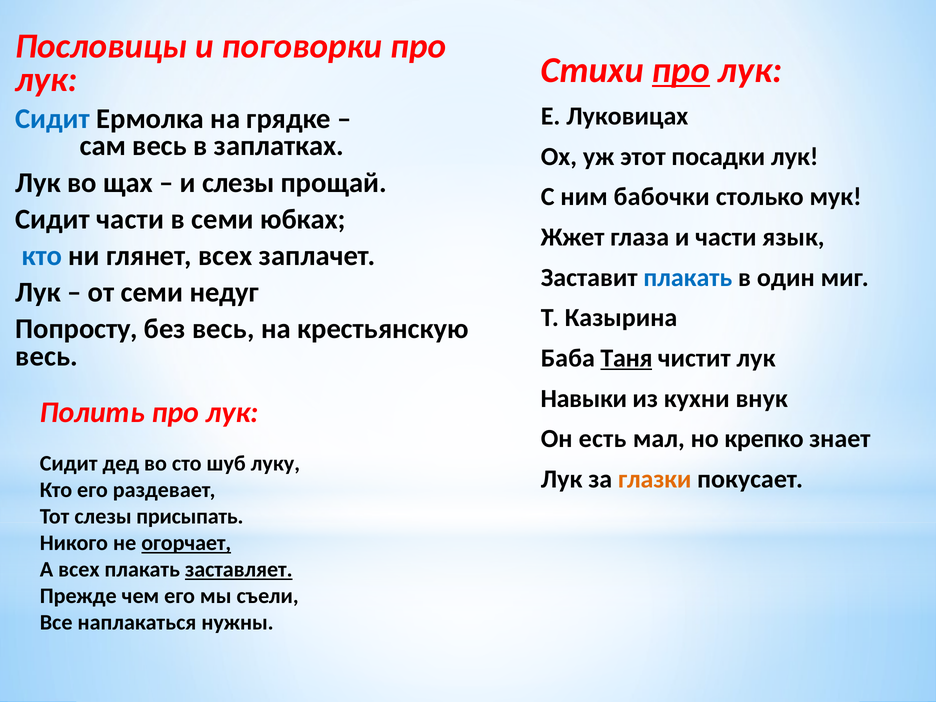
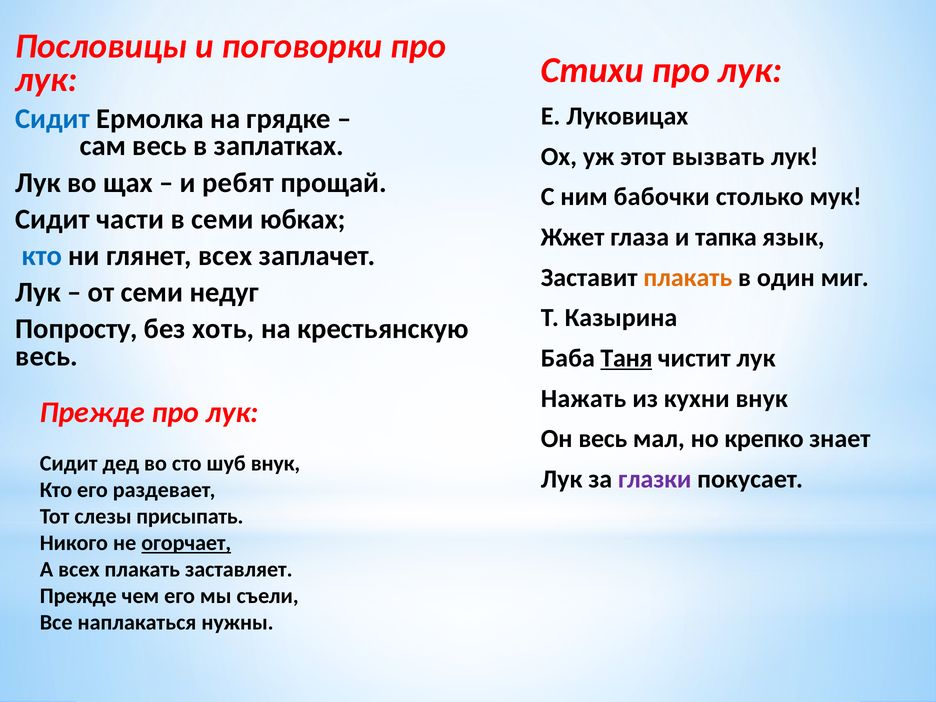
про at (681, 70) underline: present -> none
посадки: посадки -> вызвать
и слезы: слезы -> ребят
и части: части -> тапка
плакать at (688, 277) colour: blue -> orange
без весь: весь -> хоть
Навыки: Навыки -> Нажать
Полить at (92, 413): Полить -> Прежде
Он есть: есть -> весь
шуб луку: луку -> внук
глазки colour: orange -> purple
заставляет underline: present -> none
